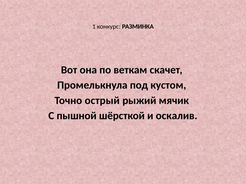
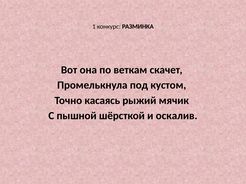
острый: острый -> касаясь
